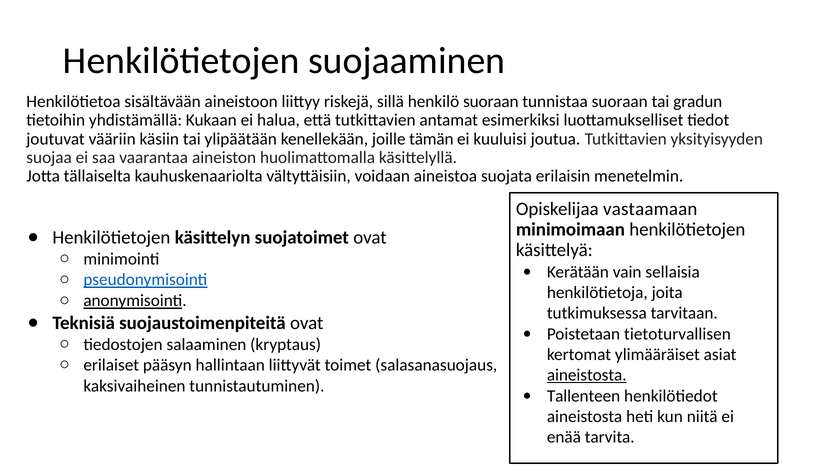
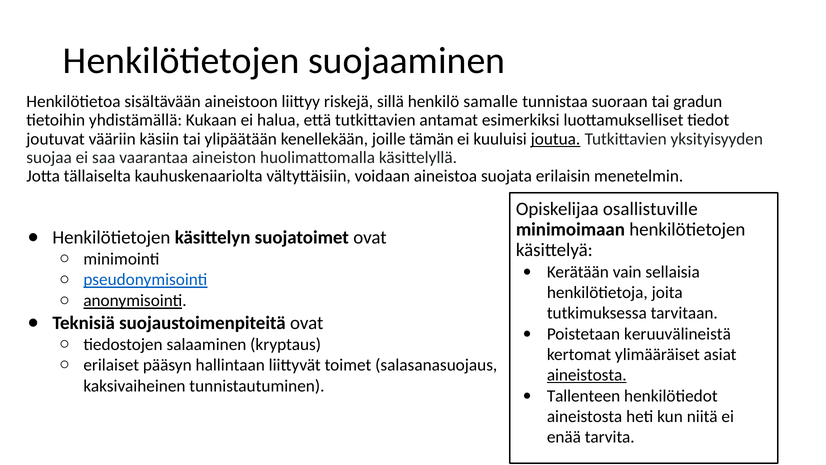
henkilö suoraan: suoraan -> samalle
joutua underline: none -> present
vastaamaan: vastaamaan -> osallistuville
tietoturvallisen: tietoturvallisen -> keruuvälineistä
